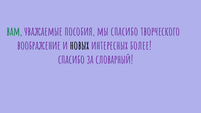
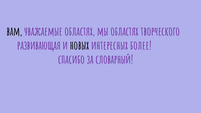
вам colour: green -> black
уважаемые пособия: пособия -> областях
мы спасибо: спасибо -> областях
воображение: воображение -> развивающая
